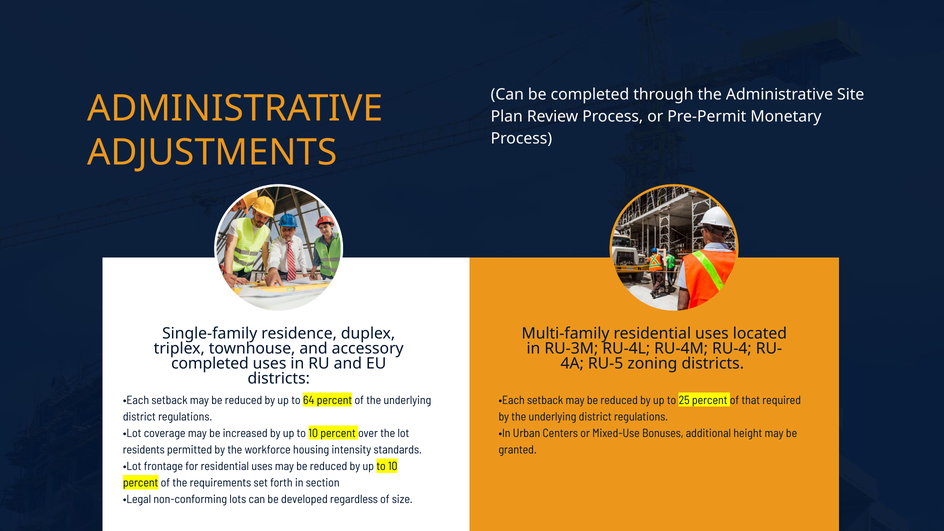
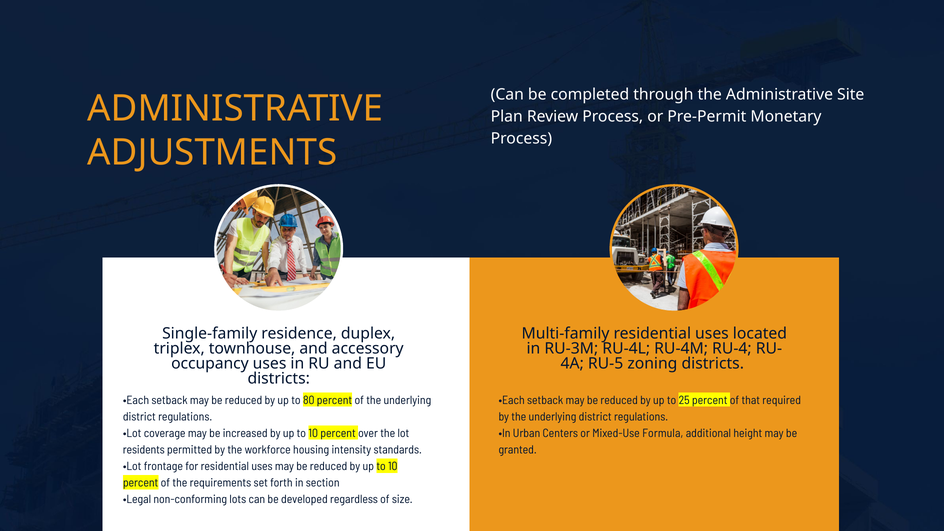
completed at (210, 364): completed -> occupancy
64: 64 -> 80
Bonuses: Bonuses -> Formula
